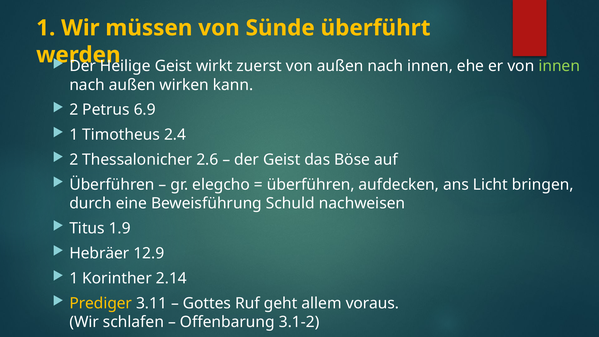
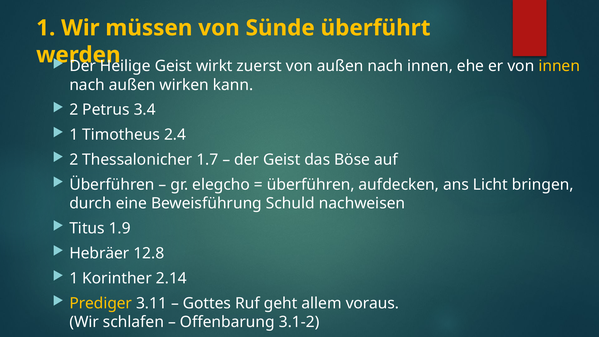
innen at (559, 66) colour: light green -> yellow
6.9: 6.9 -> 3.4
2.6: 2.6 -> 1.7
12.9: 12.9 -> 12.8
